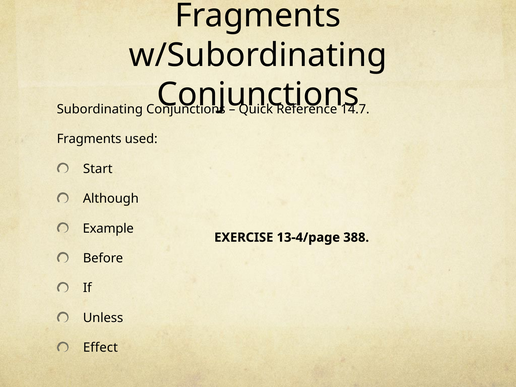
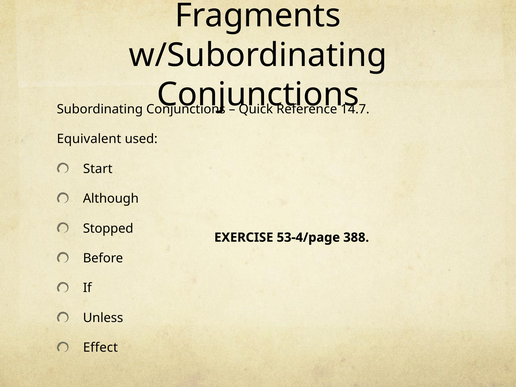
Fragments at (89, 139): Fragments -> Equivalent
Example: Example -> Stopped
13-4/page: 13-4/page -> 53-4/page
